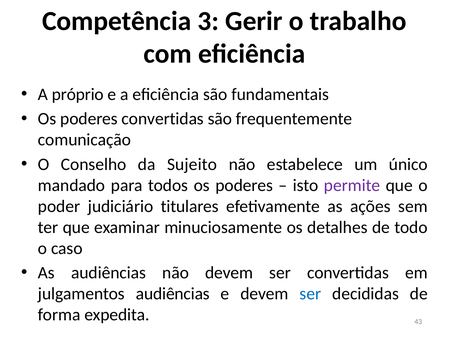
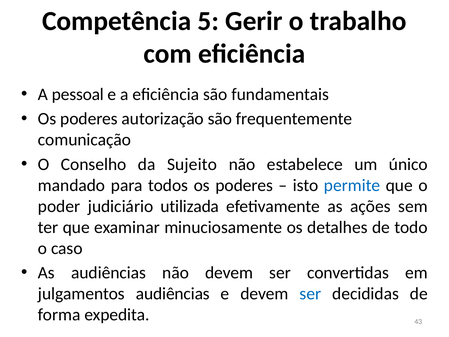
3: 3 -> 5
próprio: próprio -> pessoal
poderes convertidas: convertidas -> autorização
permite colour: purple -> blue
titulares: titulares -> utilizada
